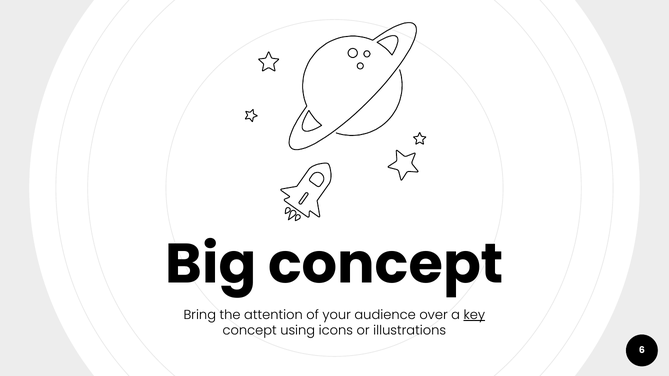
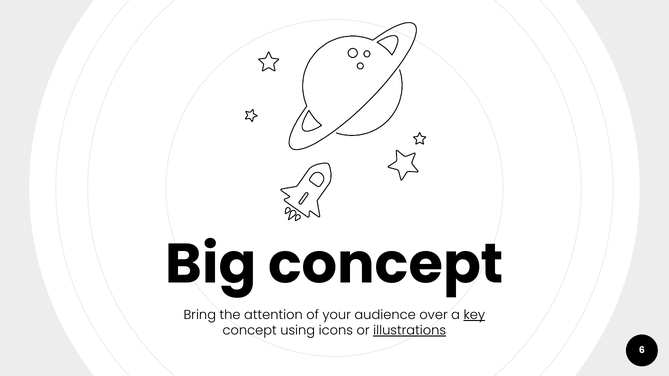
illustrations underline: none -> present
